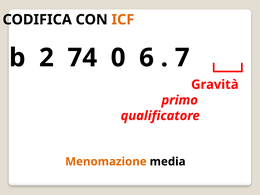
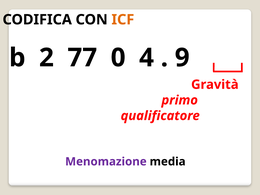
74: 74 -> 77
6: 6 -> 4
7: 7 -> 9
Menomazione colour: orange -> purple
